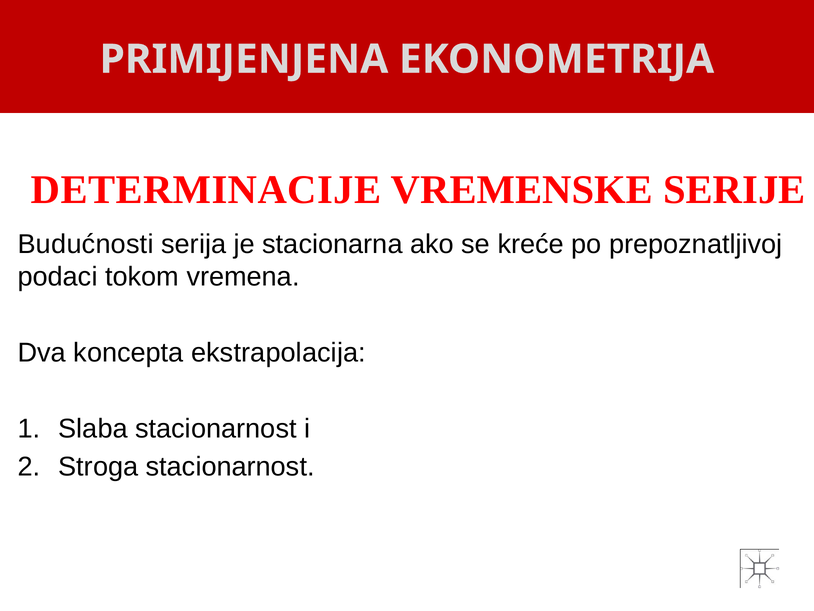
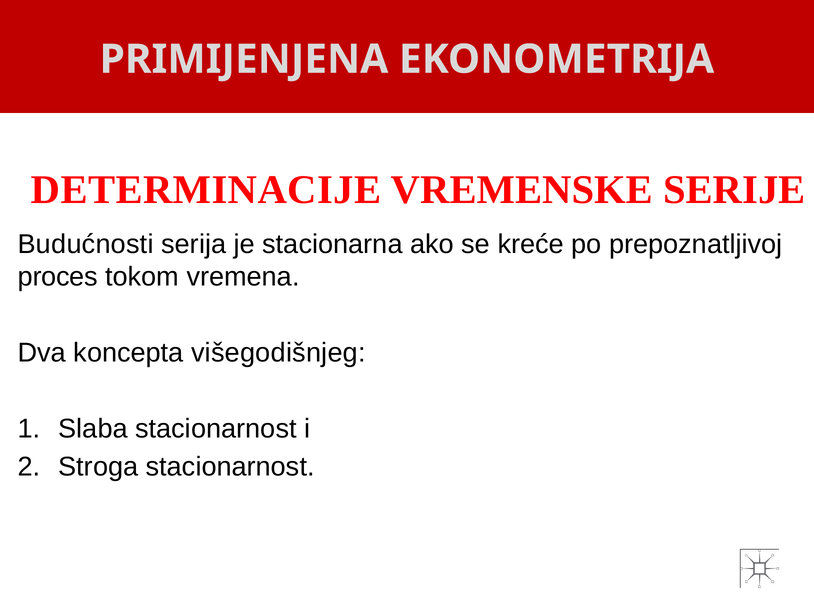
podaci: podaci -> proces
ekstrapolacija: ekstrapolacija -> višegodišnjeg
